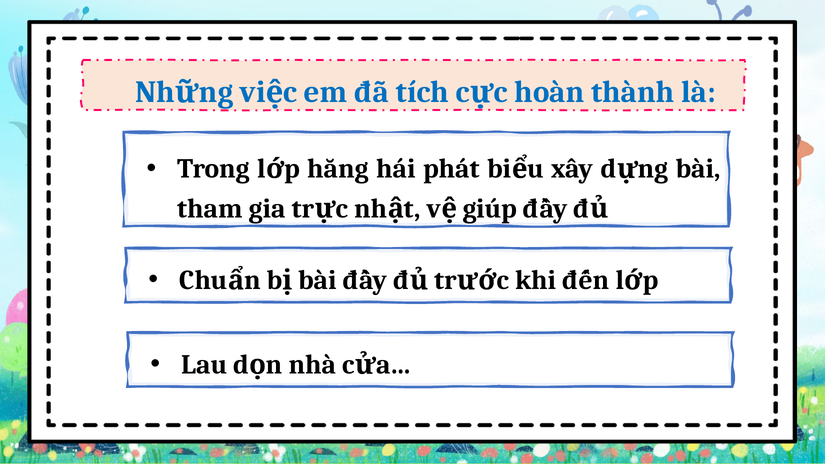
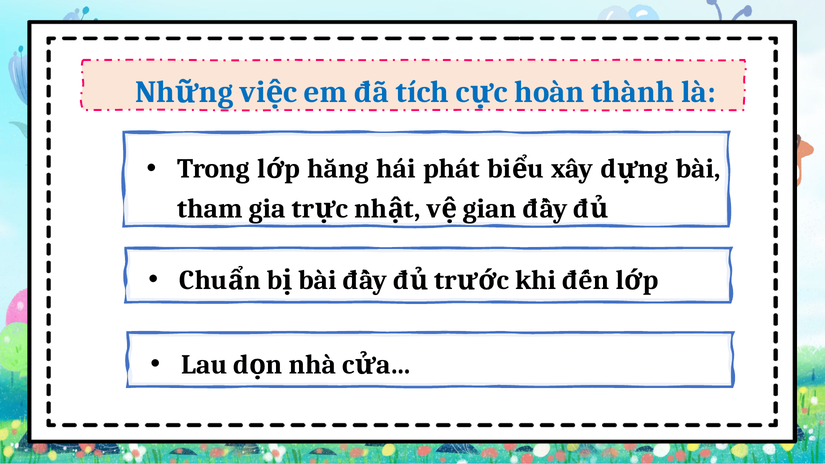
giúp: giúp -> gian
